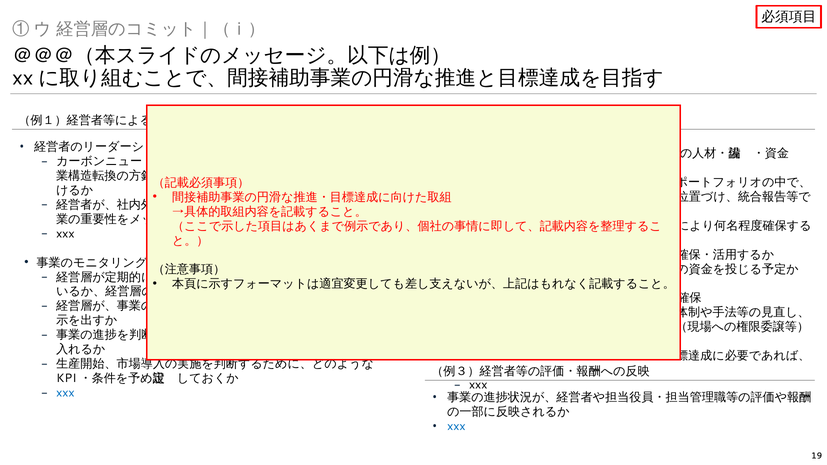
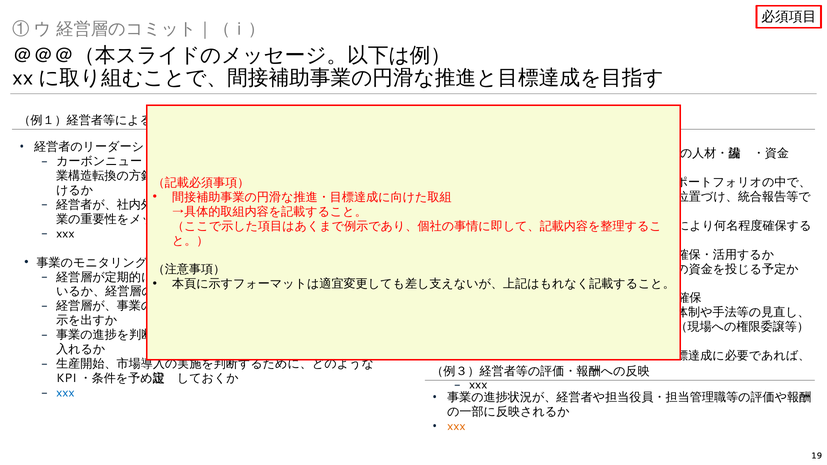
xxx at (456, 426) colour: blue -> orange
